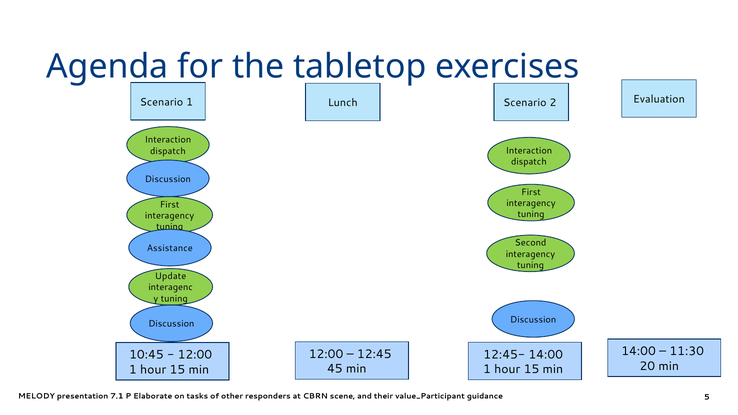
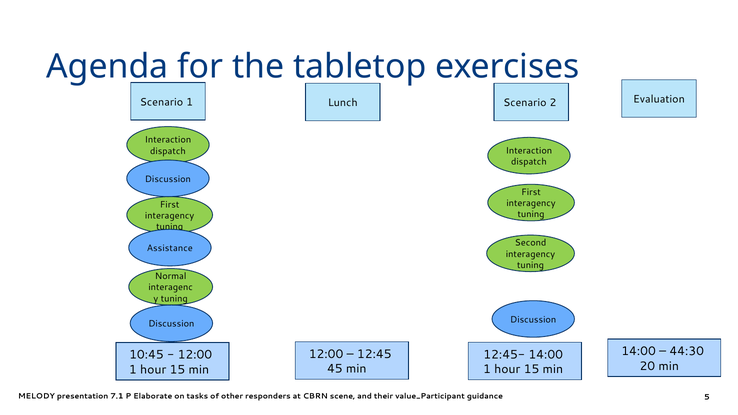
Update: Update -> Normal
11:30: 11:30 -> 44:30
